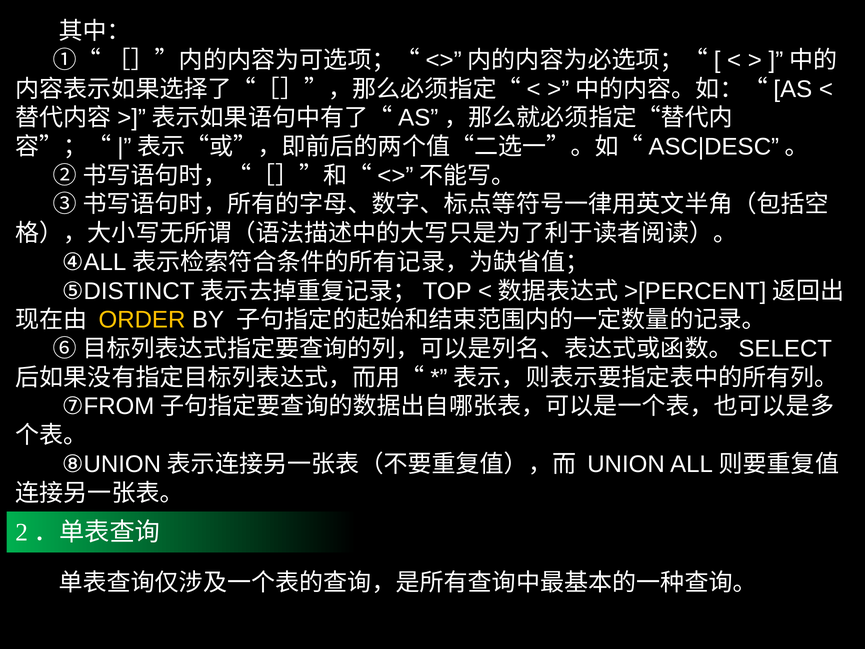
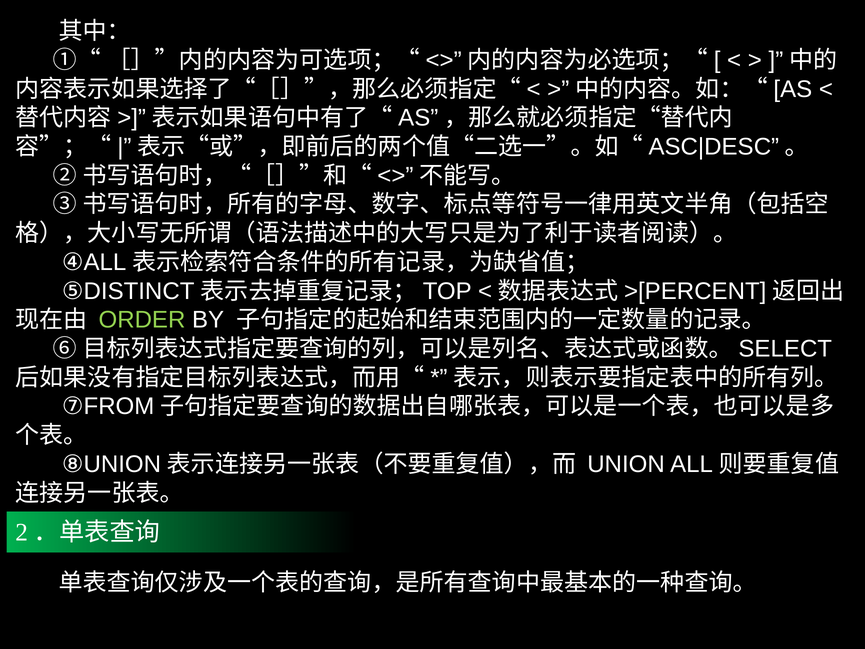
ORDER colour: yellow -> light green
